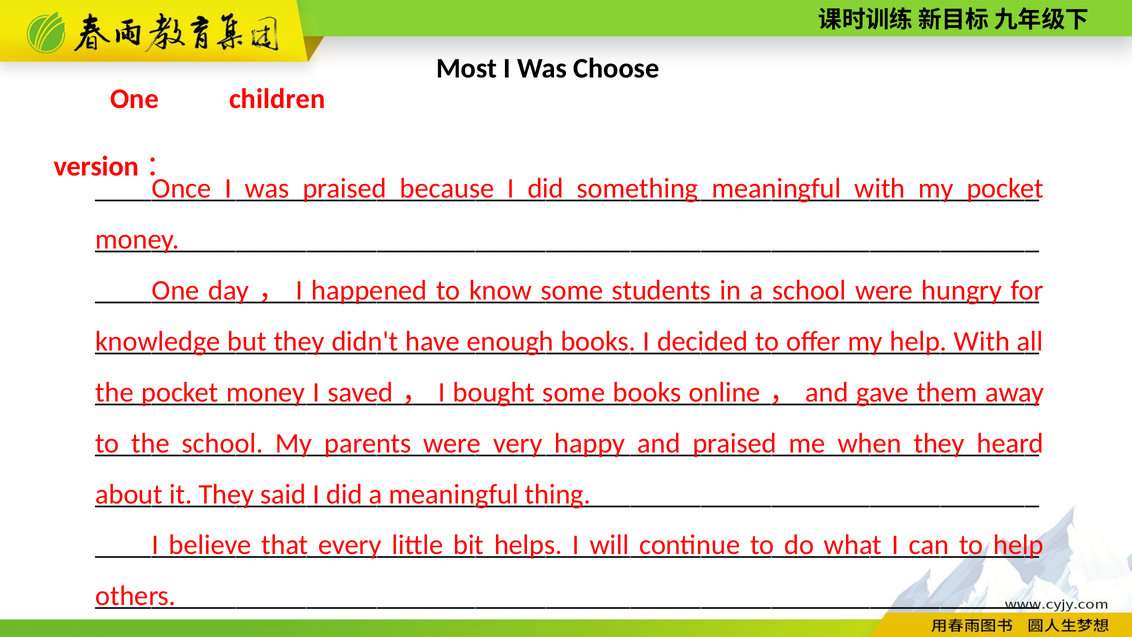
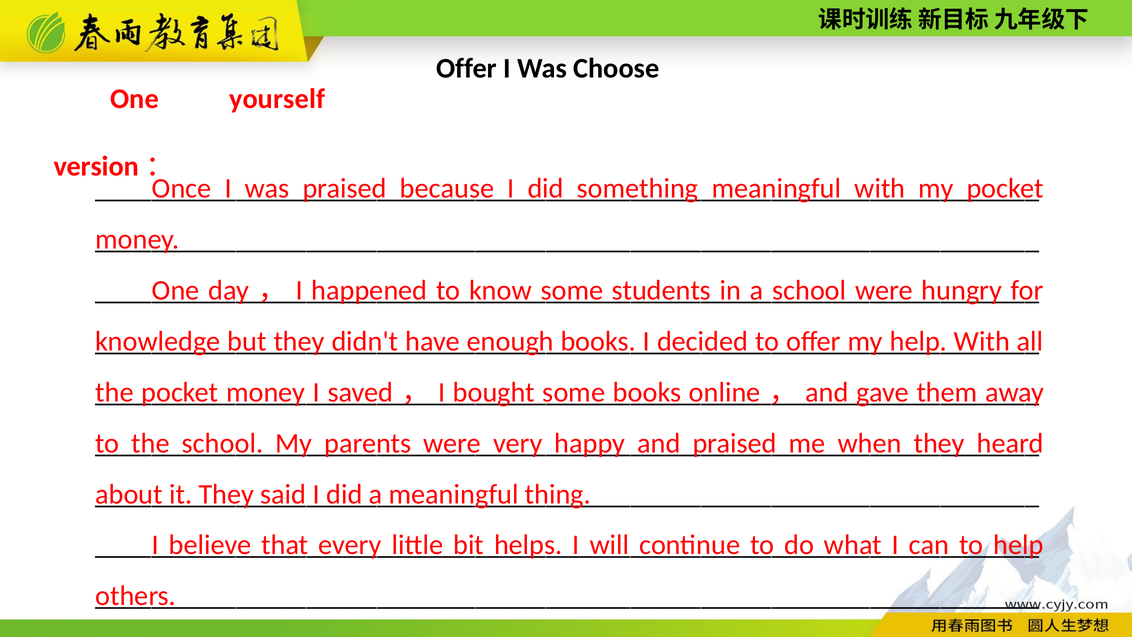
Most at (467, 68): Most -> Offer
children: children -> yourself
